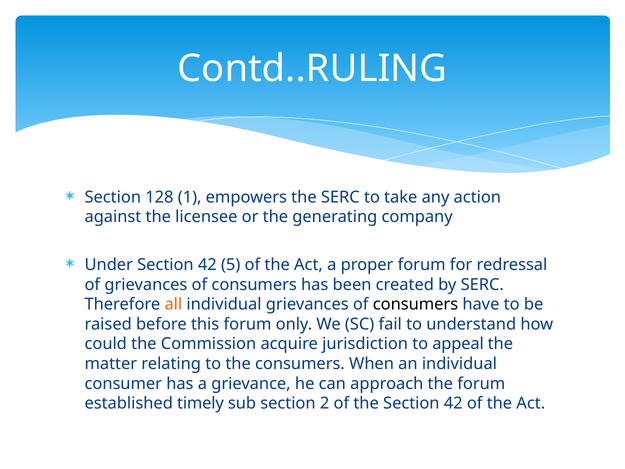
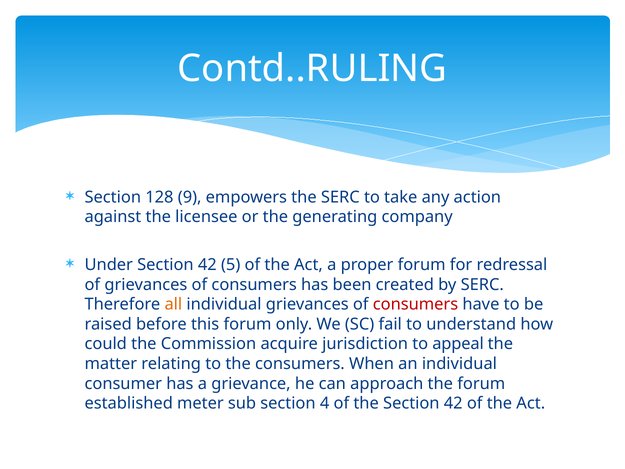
1: 1 -> 9
consumers at (415, 304) colour: black -> red
timely: timely -> meter
2: 2 -> 4
